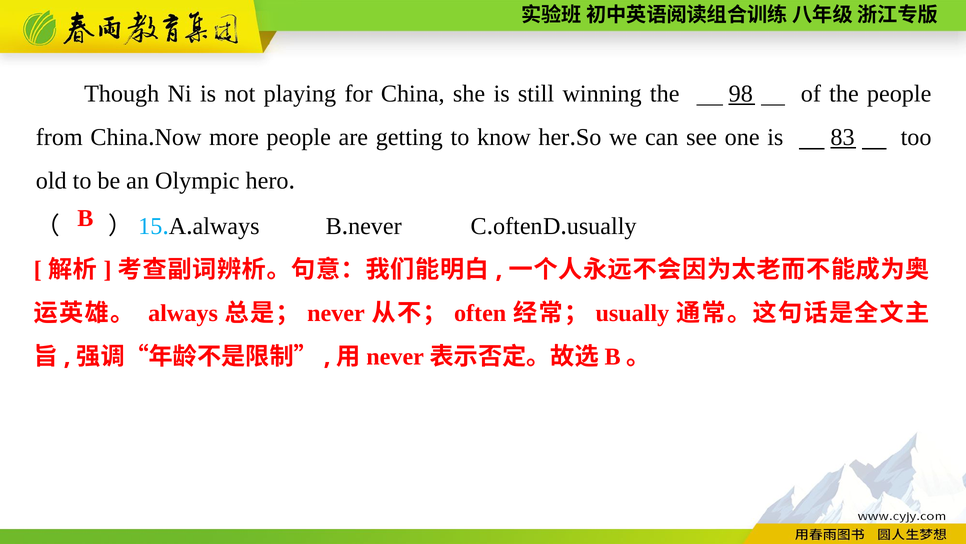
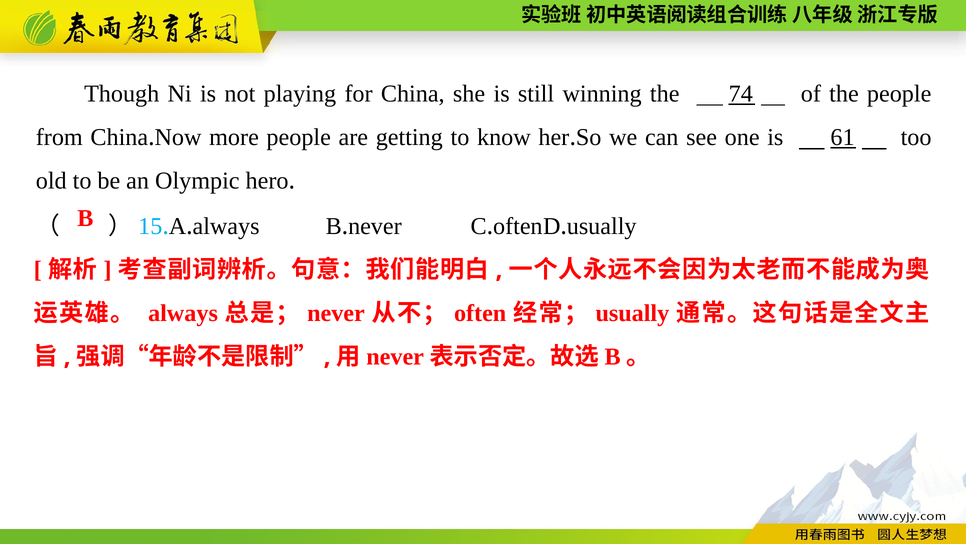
98: 98 -> 74
83: 83 -> 61
